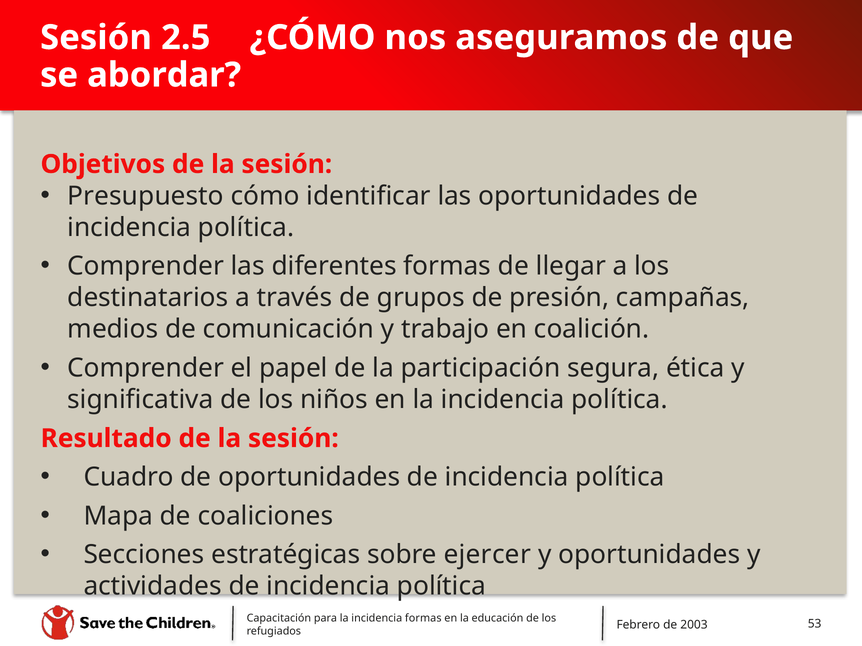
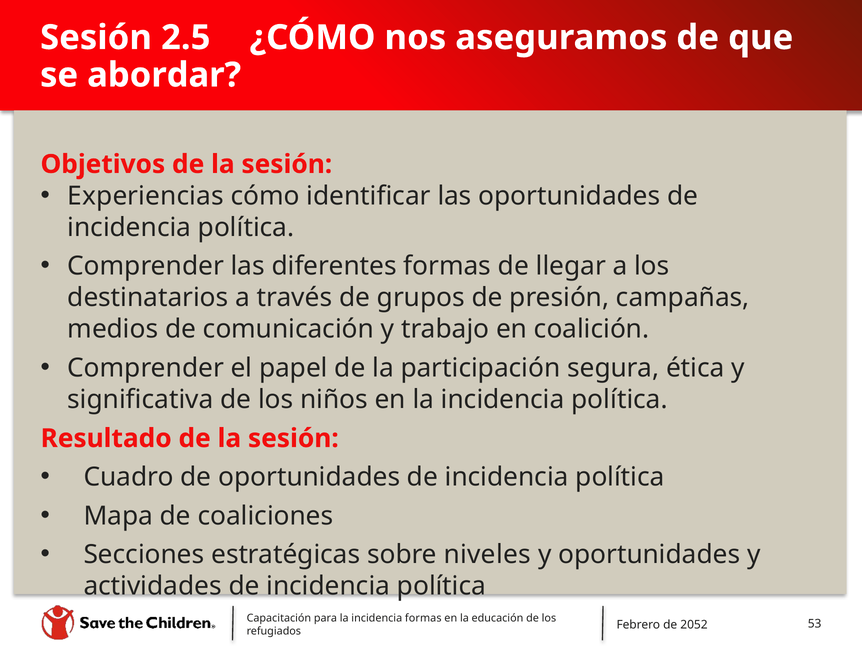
Presupuesto: Presupuesto -> Experiencias
ejercer: ejercer -> niveles
2003: 2003 -> 2052
